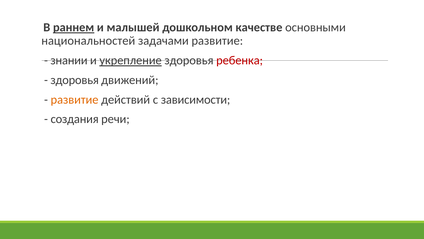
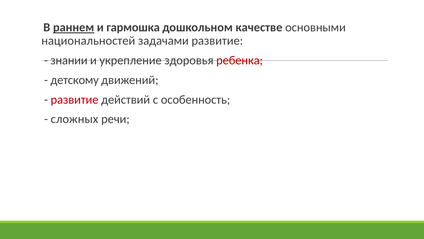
малышей: малышей -> гармошка
укрепление underline: present -> none
здоровья at (75, 80): здоровья -> детскому
развитие at (75, 99) colour: orange -> red
зависимости: зависимости -> особенность
создания: создания -> сложных
